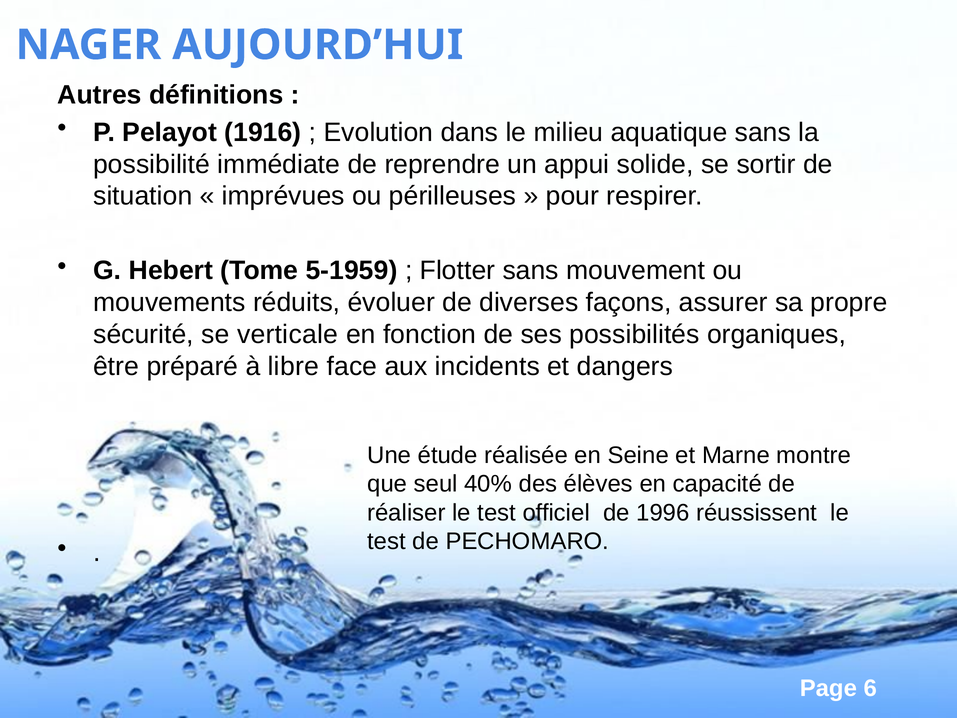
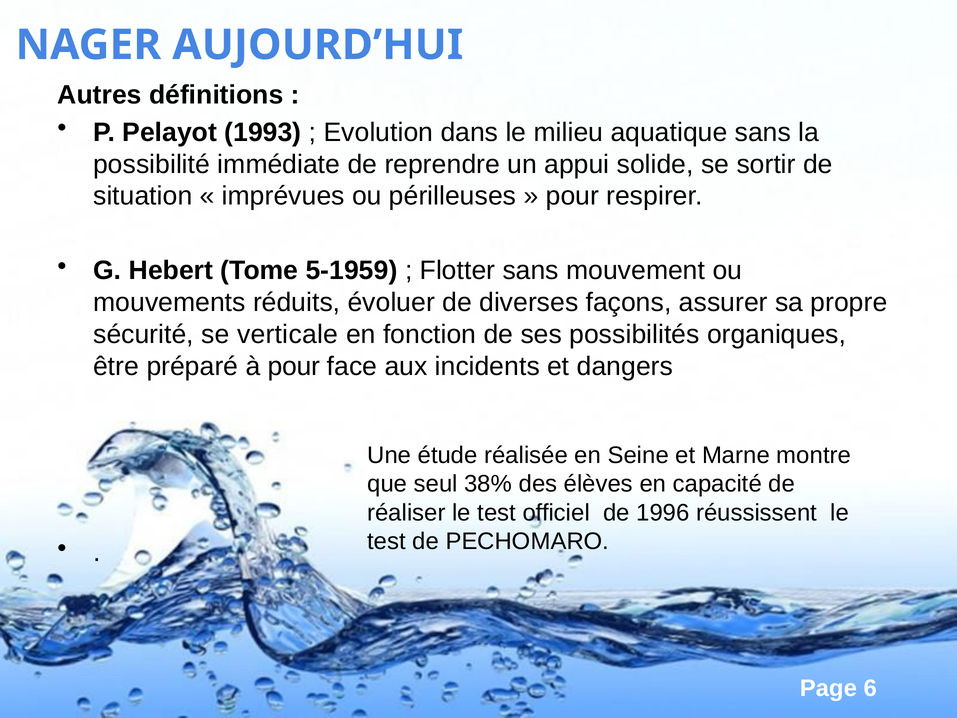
1916: 1916 -> 1993
à libre: libre -> pour
40%: 40% -> 38%
